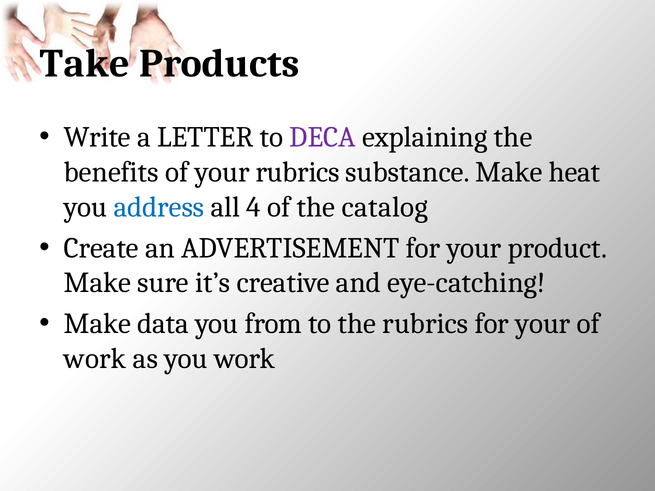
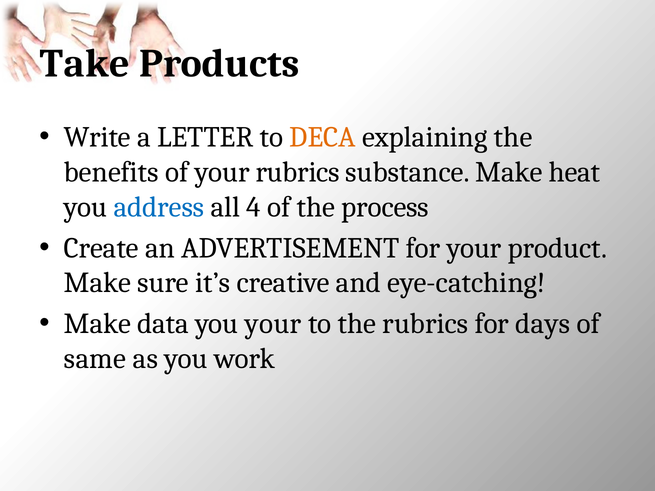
DECA colour: purple -> orange
catalog: catalog -> process
you from: from -> your
rubrics for your: your -> days
work at (95, 359): work -> same
